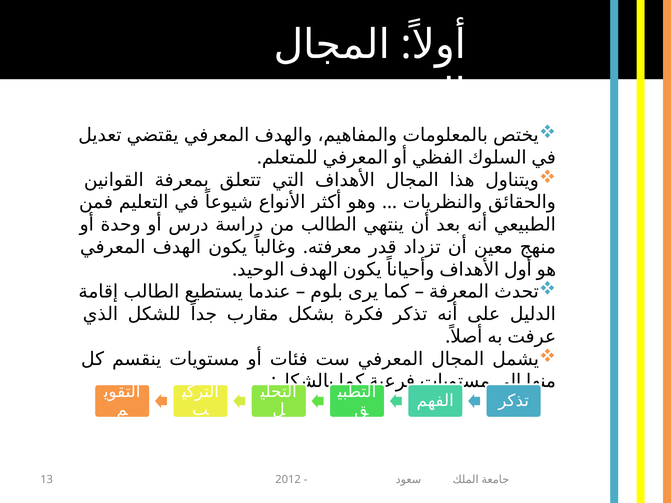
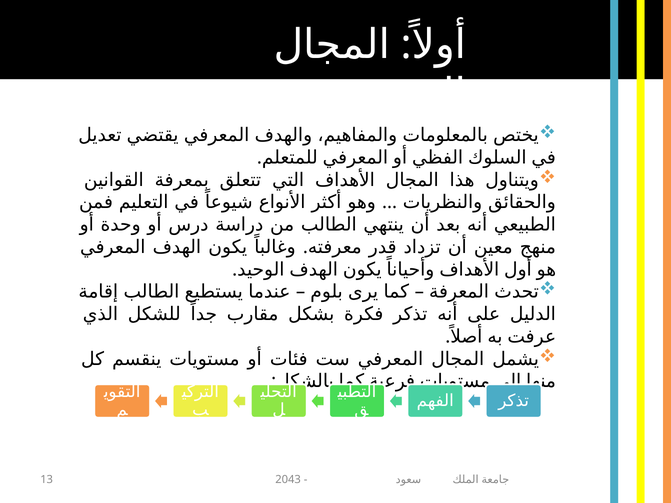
2012: 2012 -> 2043
